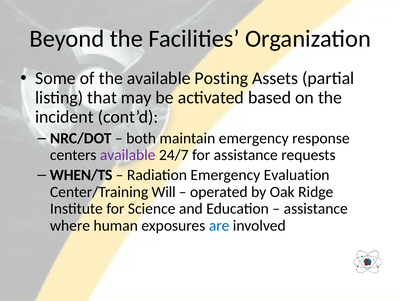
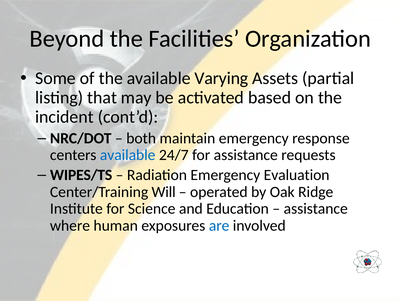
Posting: Posting -> Varying
available at (128, 155) colour: purple -> blue
WHEN/TS: WHEN/TS -> WIPES/TS
